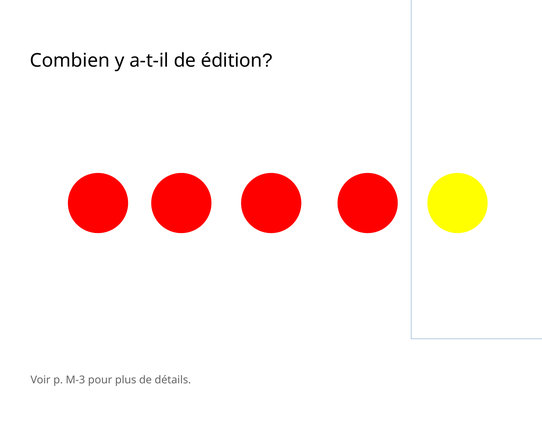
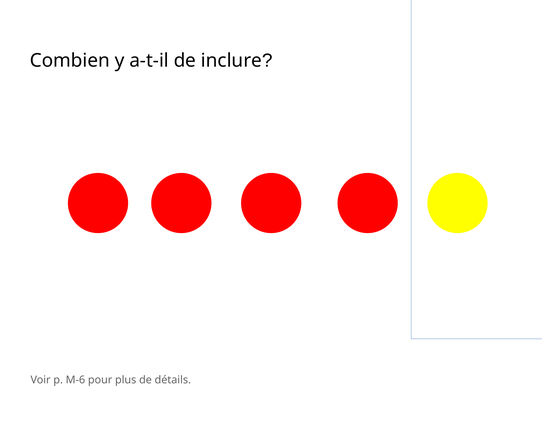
édition: édition -> inclure
M-3: M-3 -> M-6
